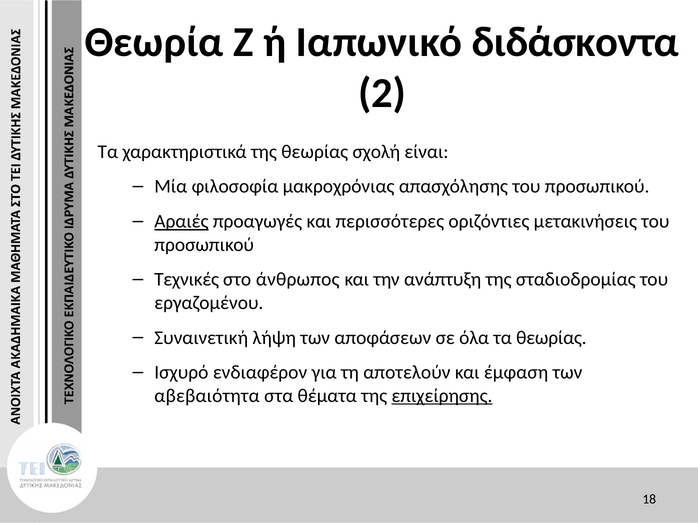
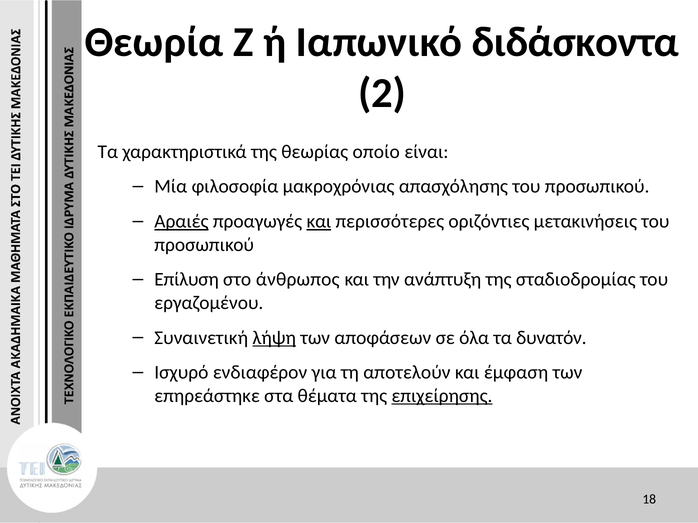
σχολή: σχολή -> οποίο
και at (319, 222) underline: none -> present
Τεχνικές: Τεχνικές -> Επίλυση
λήψη underline: none -> present
τα θεωρίας: θεωρίας -> δυνατόν
αβεβαιότητα: αβεβαιότητα -> επηρεάστηκε
